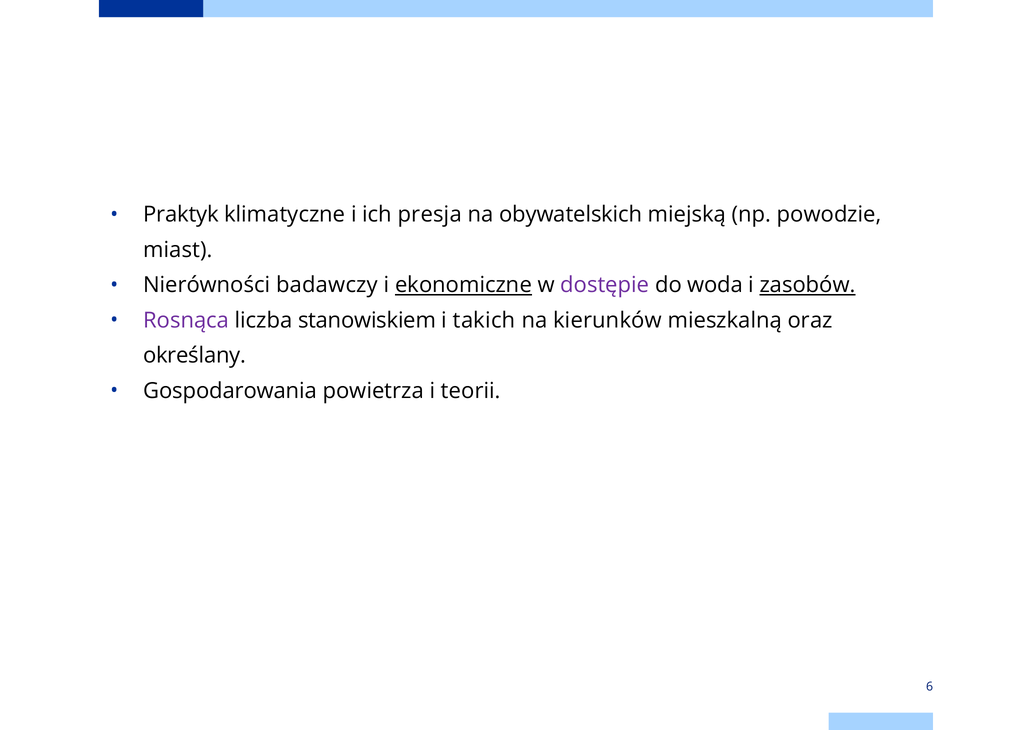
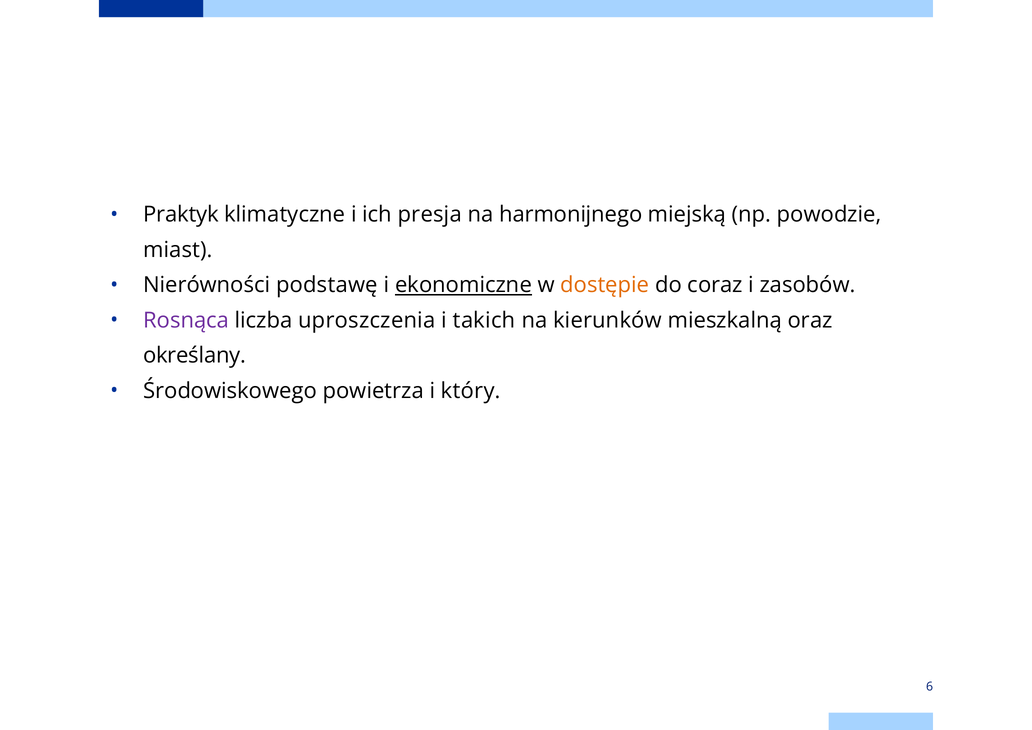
obywatelskich: obywatelskich -> harmonijnego
badawczy: badawczy -> podstawę
dostępie colour: purple -> orange
woda: woda -> coraz
zasobów underline: present -> none
stanowiskiem: stanowiskiem -> uproszczenia
Gospodarowania: Gospodarowania -> Środowiskowego
teorii: teorii -> który
